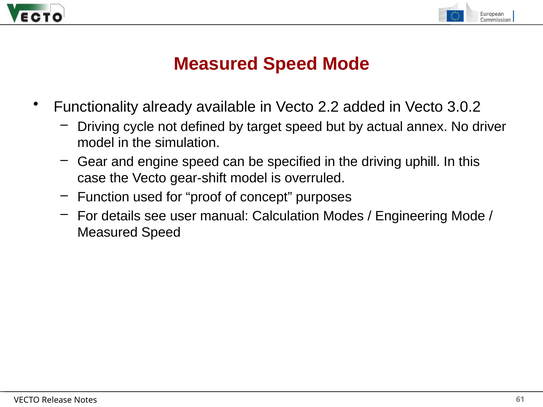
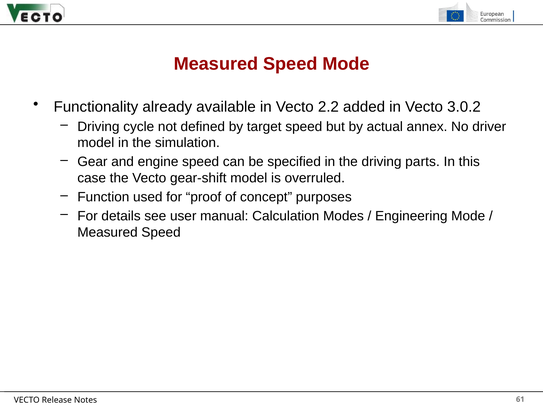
uphill: uphill -> parts
